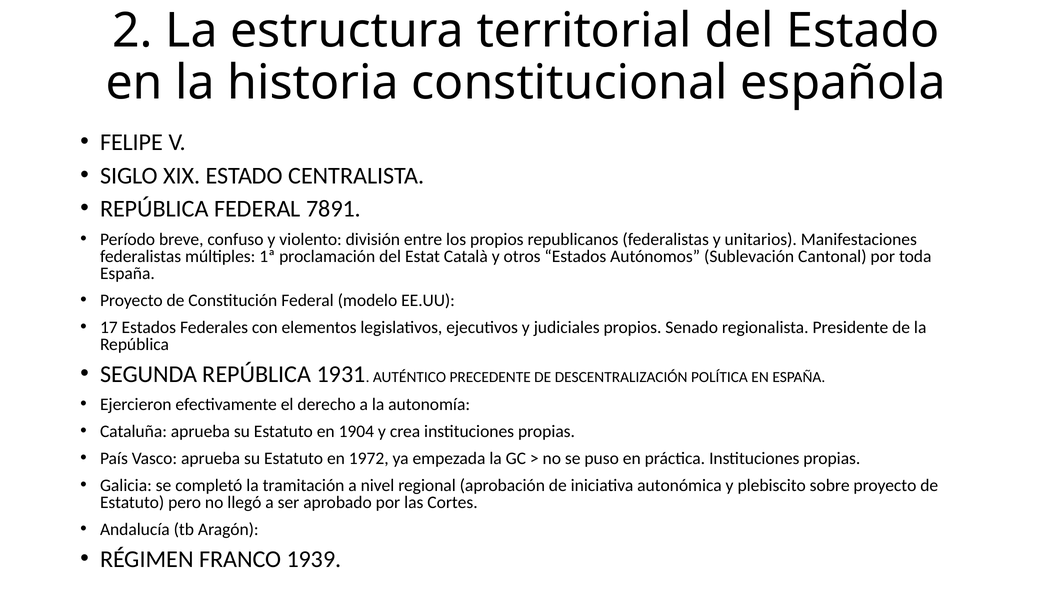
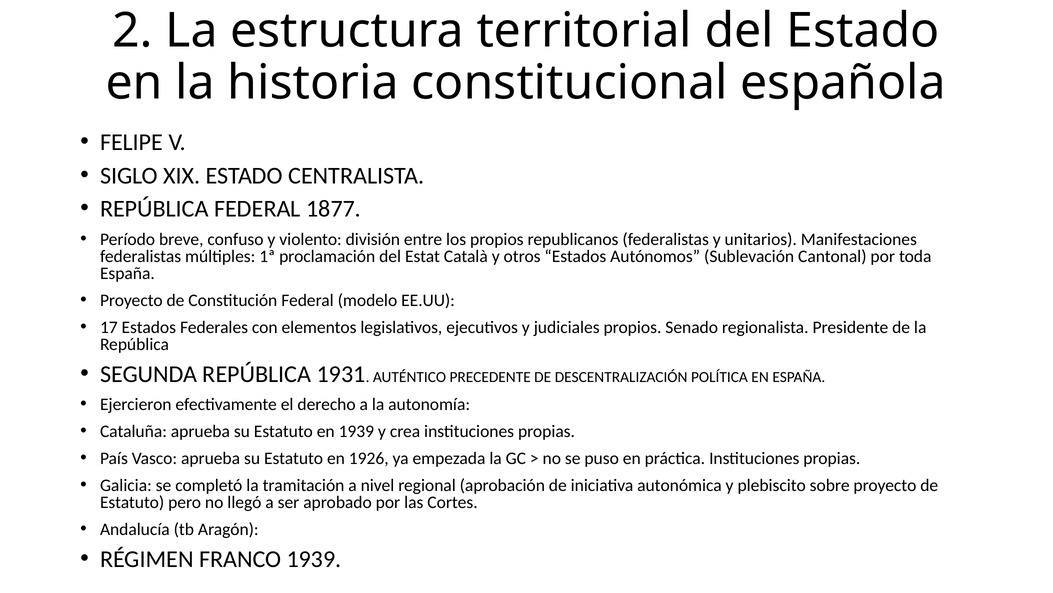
7891: 7891 -> 1877
en 1904: 1904 -> 1939
1972: 1972 -> 1926
